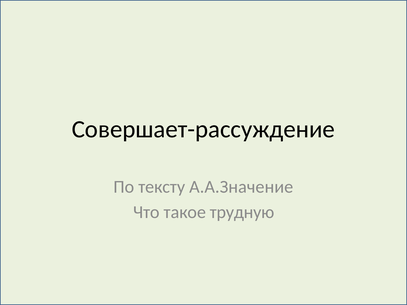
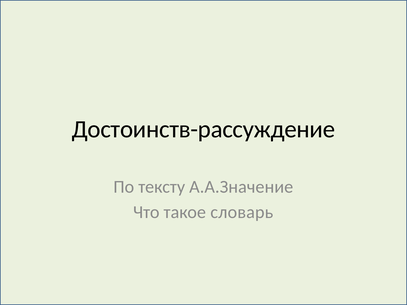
Совершает-рассуждение: Совершает-рассуждение -> Достоинств-рассуждение
трудную: трудную -> словарь
